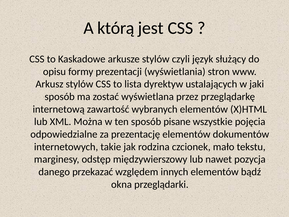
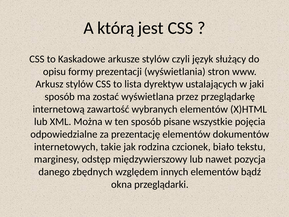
mało: mało -> biało
przekazać: przekazać -> zbędnych
